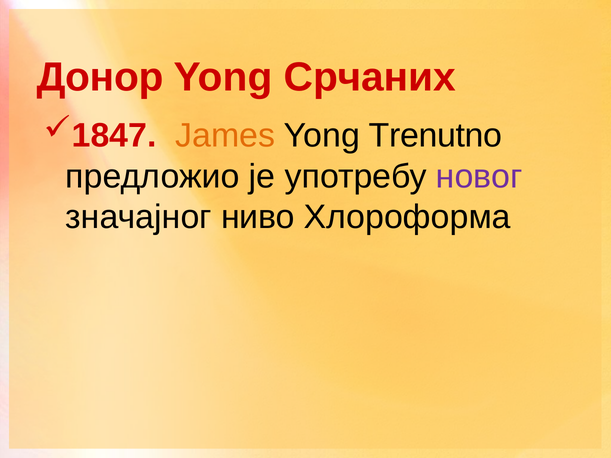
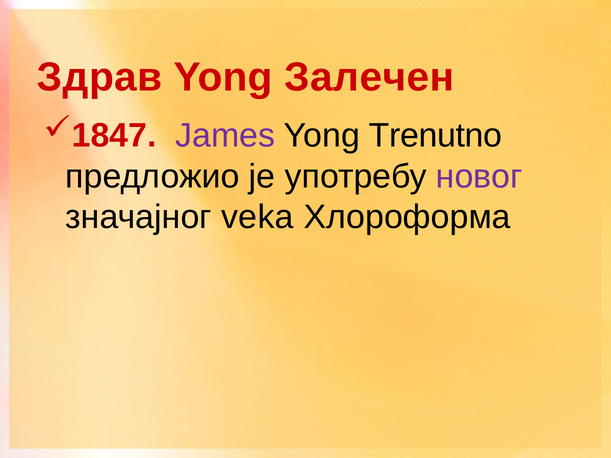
Донор: Донор -> Здрав
Срчаних: Срчаних -> Залечен
James colour: orange -> purple
ниво: ниво -> veka
